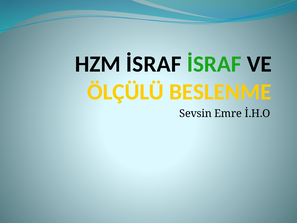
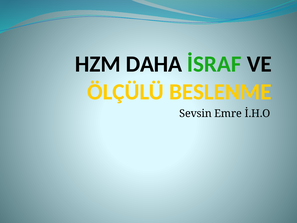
HZM İSRAF: İSRAF -> DAHA
